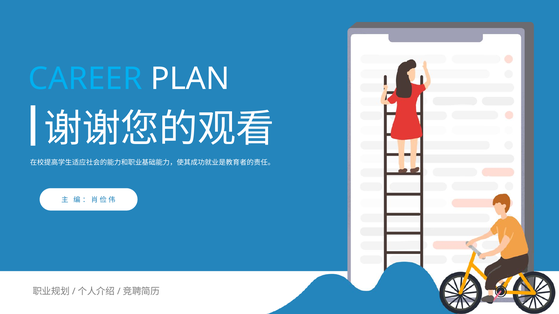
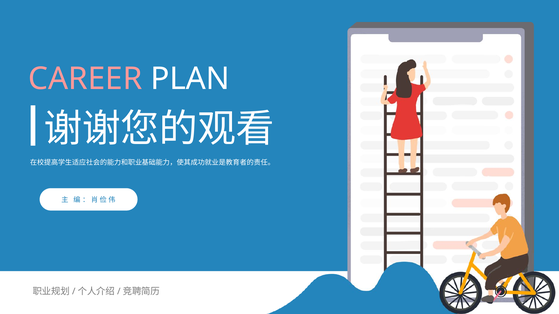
CAREER colour: light blue -> pink
